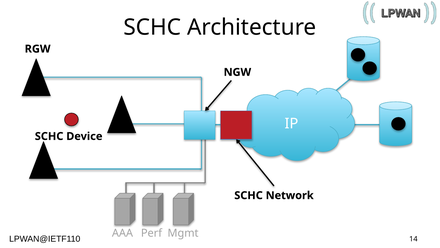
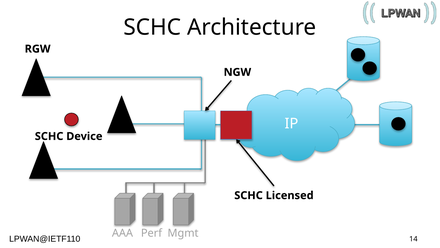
Network: Network -> Licensed
